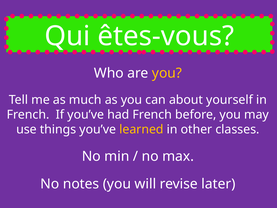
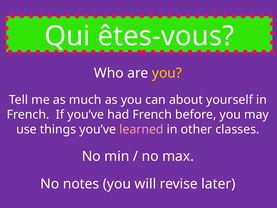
learned colour: yellow -> pink
